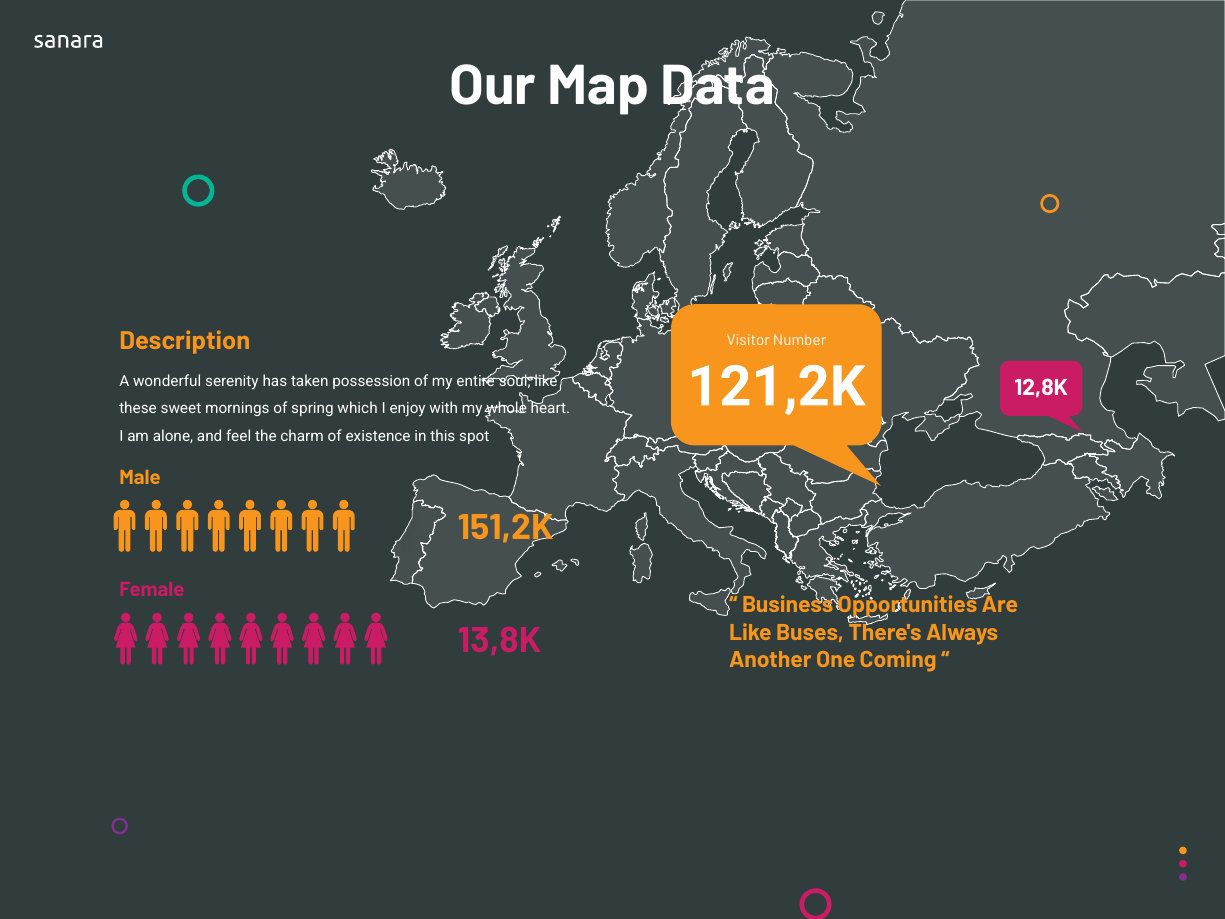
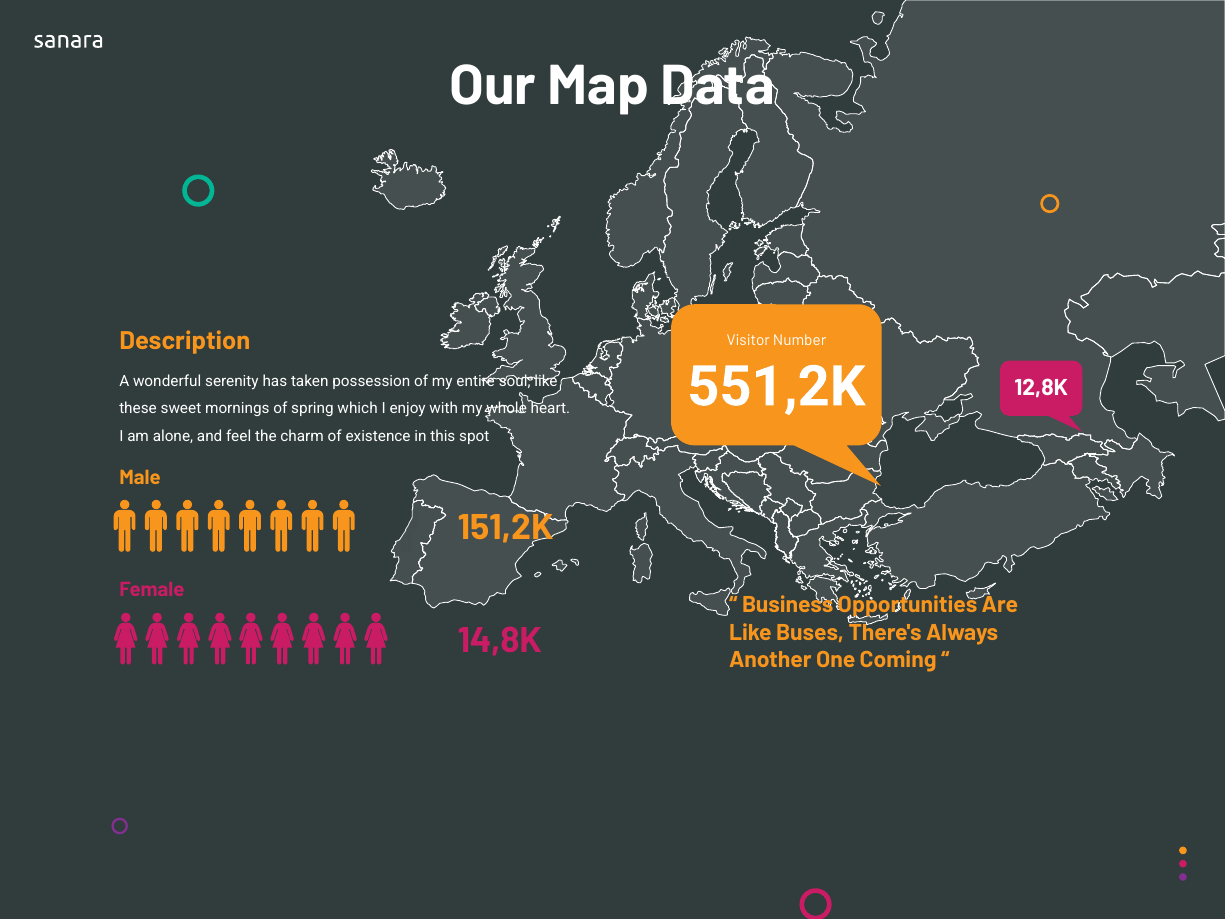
121,2K: 121,2K -> 551,2K
13,8K: 13,8K -> 14,8K
